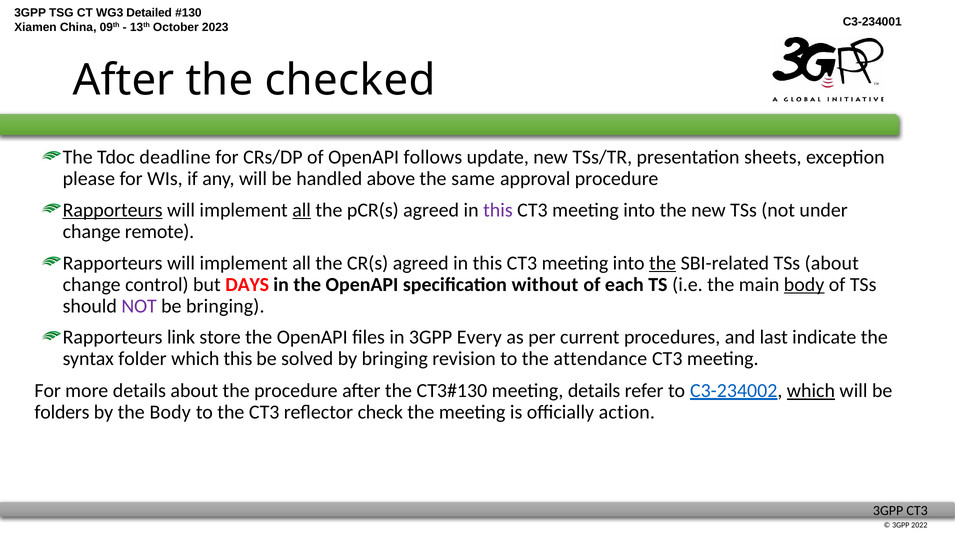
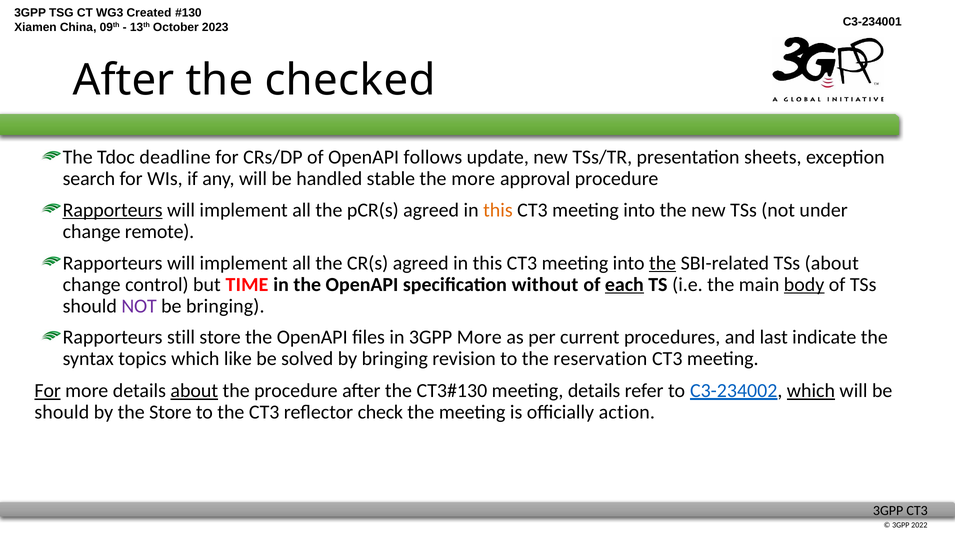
Detailed: Detailed -> Created
please: please -> search
above: above -> stable
the same: same -> more
all at (302, 210) underline: present -> none
this at (498, 210) colour: purple -> orange
DAYS: DAYS -> TIME
each underline: none -> present
link: link -> still
3GPP Every: Every -> More
folder: folder -> topics
which this: this -> like
attendance: attendance -> reservation
For at (48, 391) underline: none -> present
about at (194, 391) underline: none -> present
folders at (62, 412): folders -> should
the Body: Body -> Store
